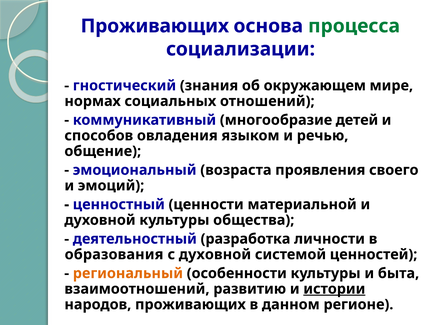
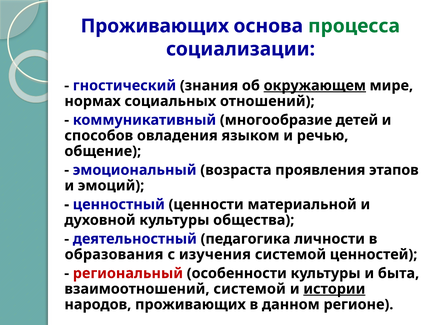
окружающем underline: none -> present
своего: своего -> этапов
разработка: разработка -> педагогика
с духовной: духовной -> изучения
региональный colour: orange -> red
взаимоотношений развитию: развитию -> системой
